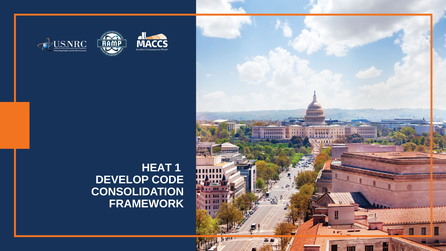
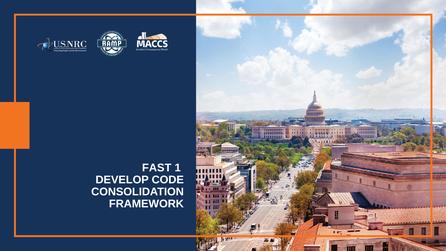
HEAT: HEAT -> FAST
